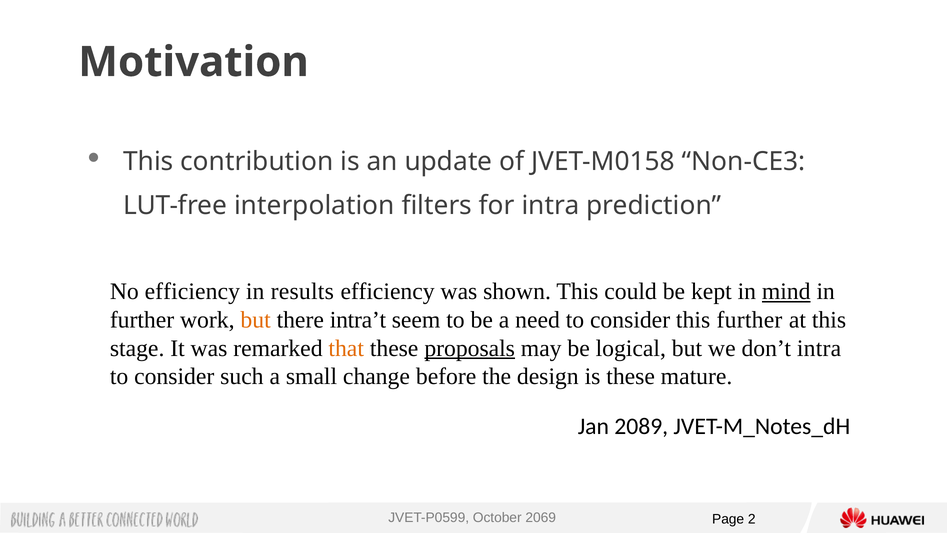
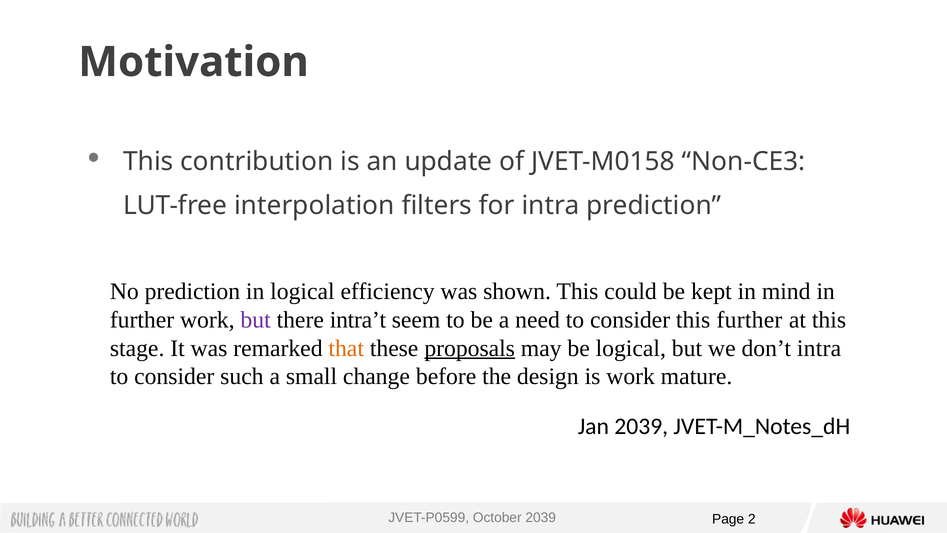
No efficiency: efficiency -> prediction
in results: results -> logical
mind underline: present -> none
but at (256, 320) colour: orange -> purple
is these: these -> work
Jan 2089: 2089 -> 2039
2069 at (541, 518): 2069 -> 2039
